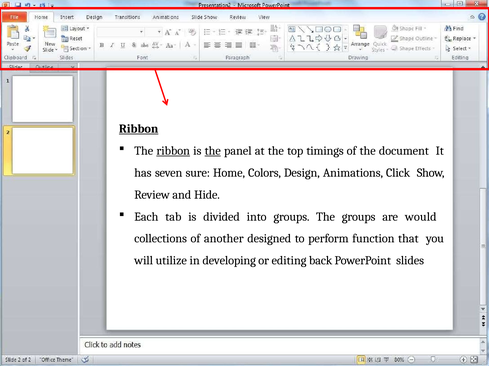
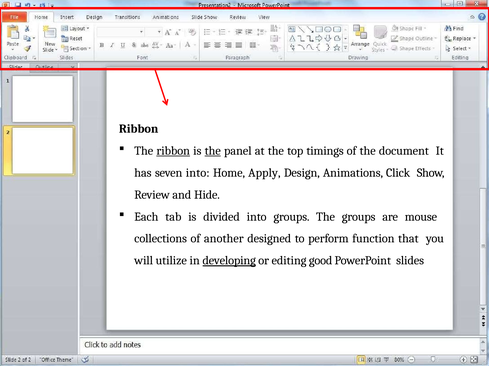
Ribbon at (139, 129) underline: present -> none
seven sure: sure -> into
Colors: Colors -> Apply
would: would -> mouse
developing underline: none -> present
back: back -> good
